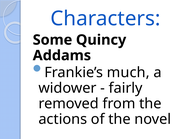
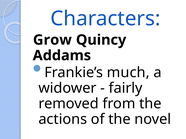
Some: Some -> Grow
